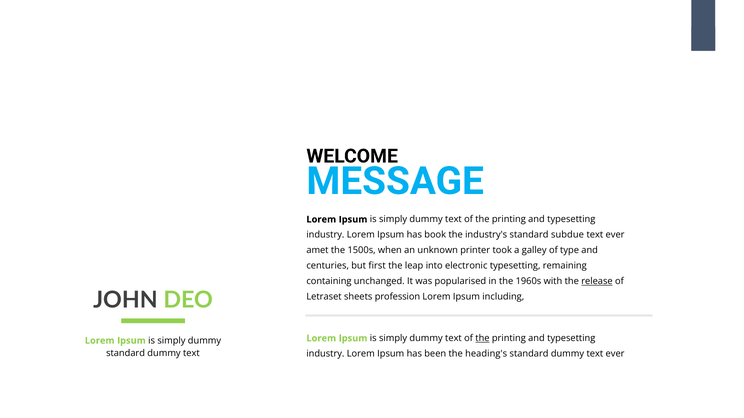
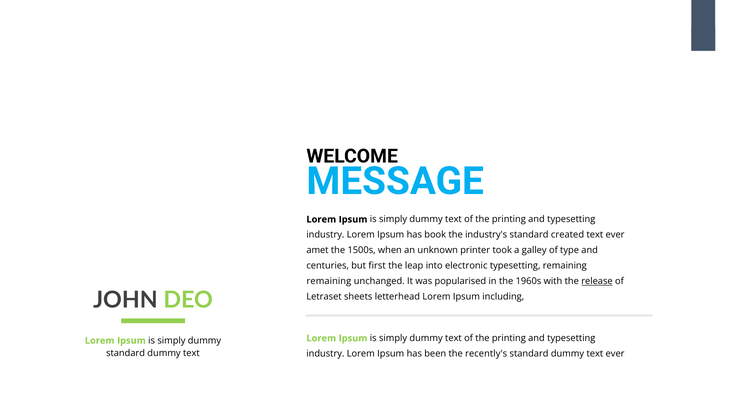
subdue: subdue -> created
containing at (329, 282): containing -> remaining
profession: profession -> letterhead
the at (482, 339) underline: present -> none
heading's: heading's -> recently's
